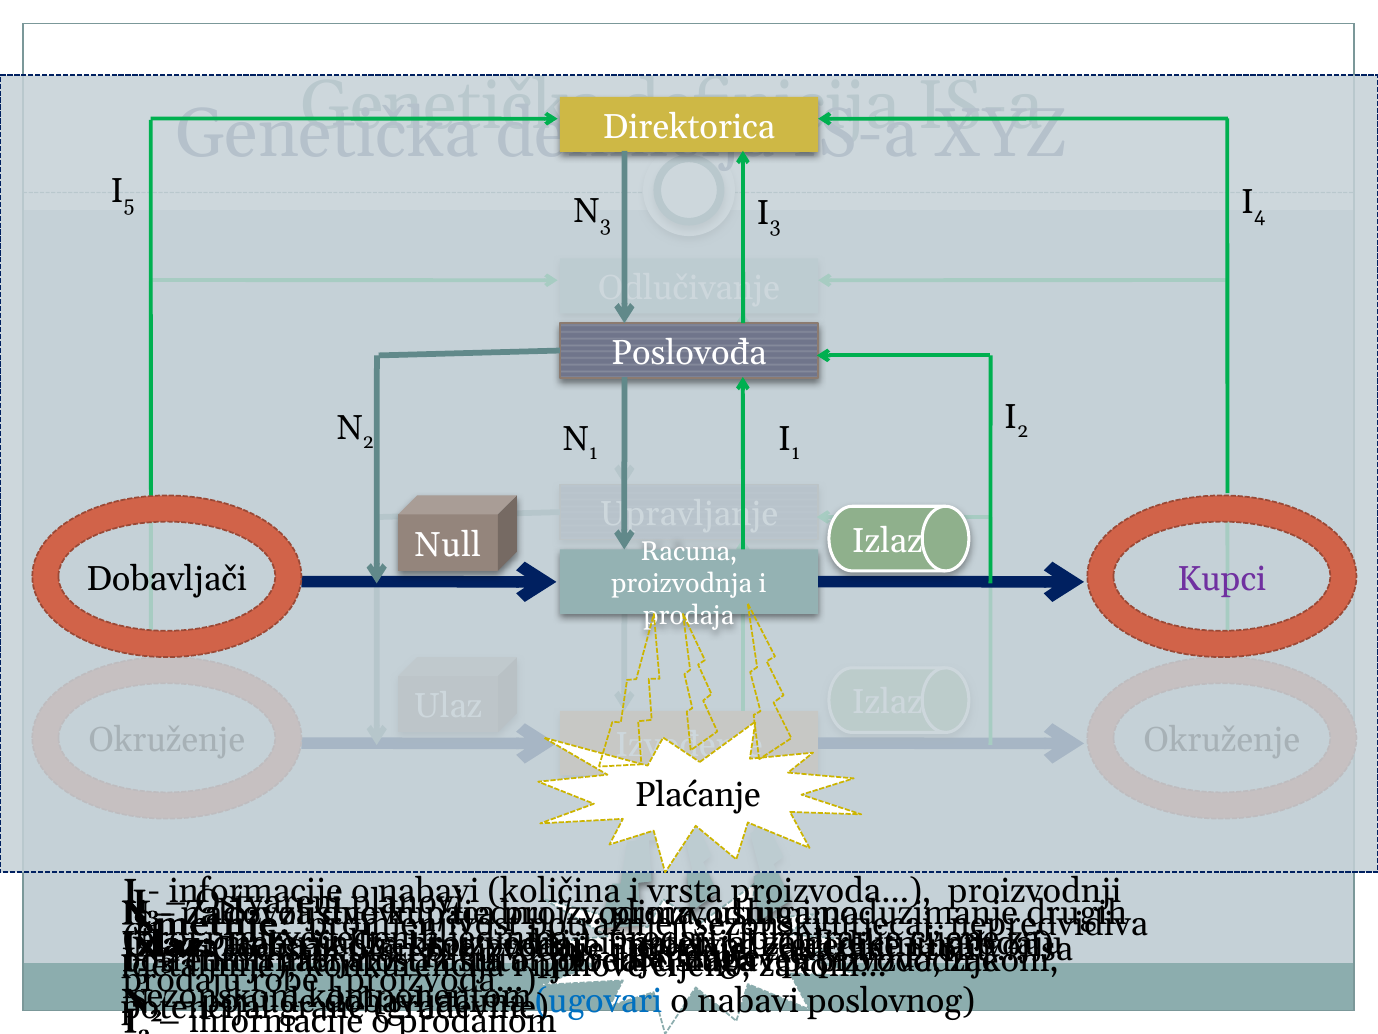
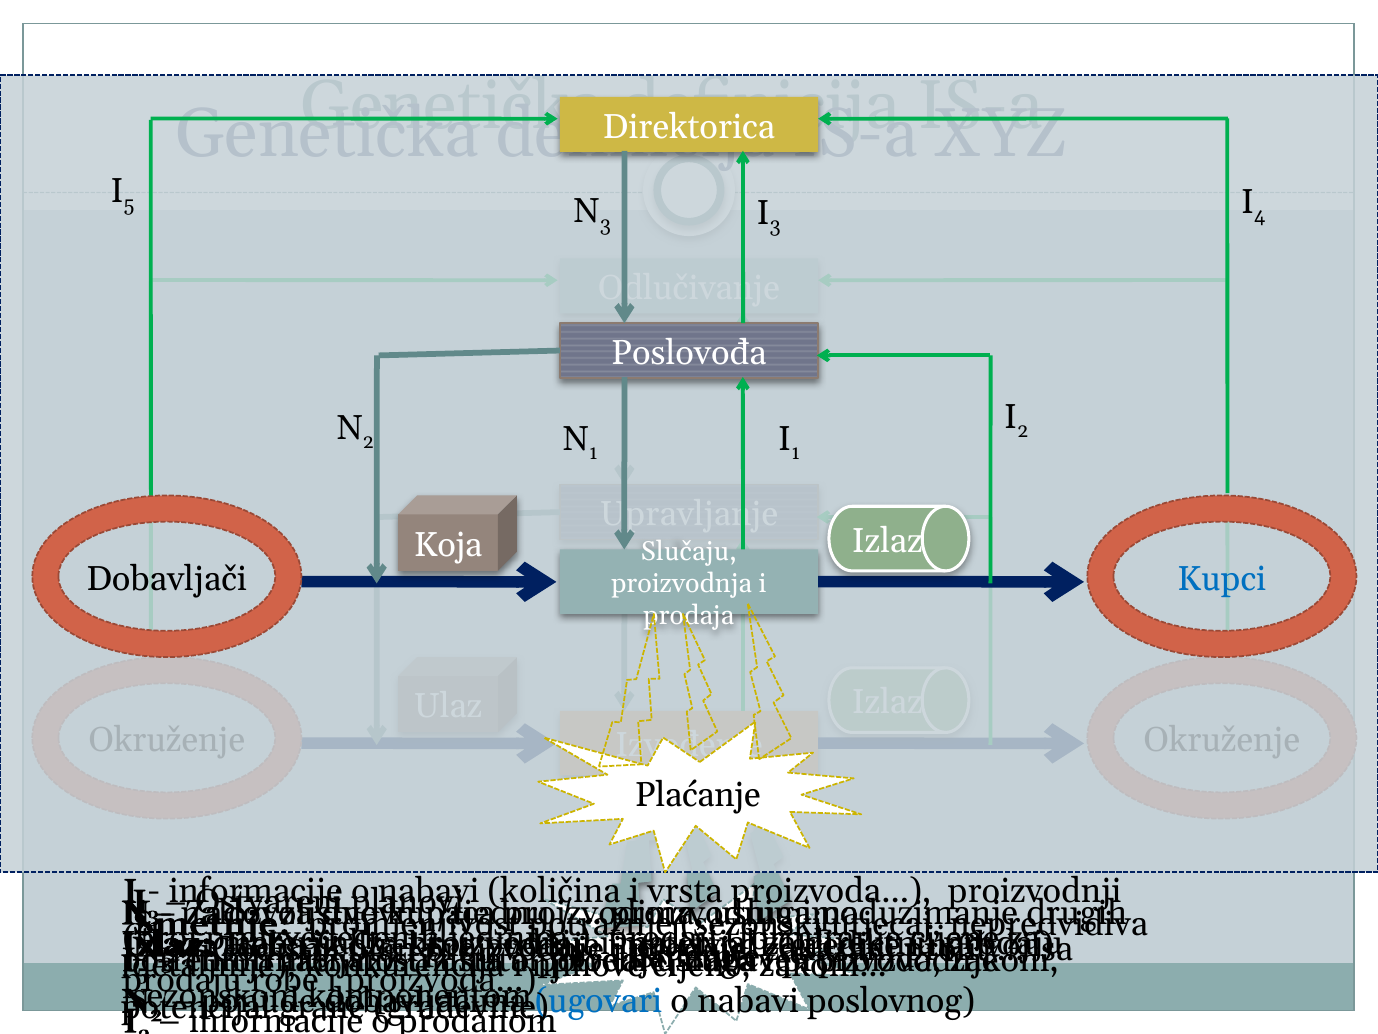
Null: Null -> Koja
Racuna: Racuna -> Slučaju
Kupci colour: purple -> blue
